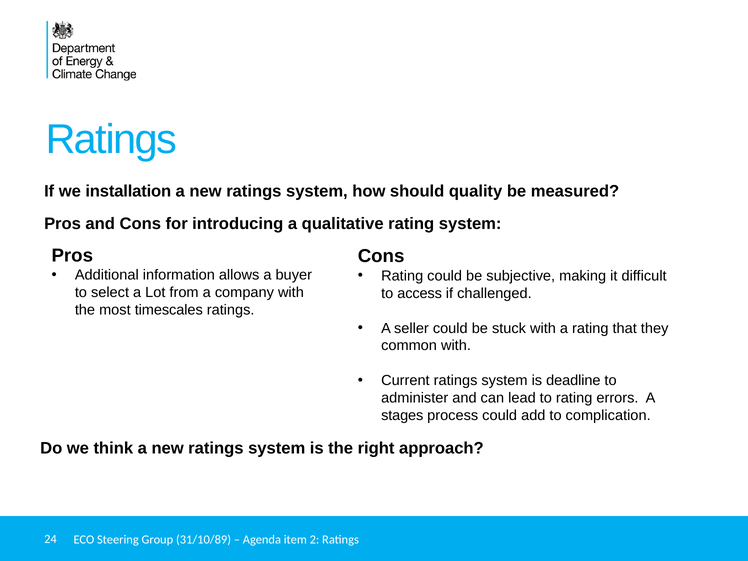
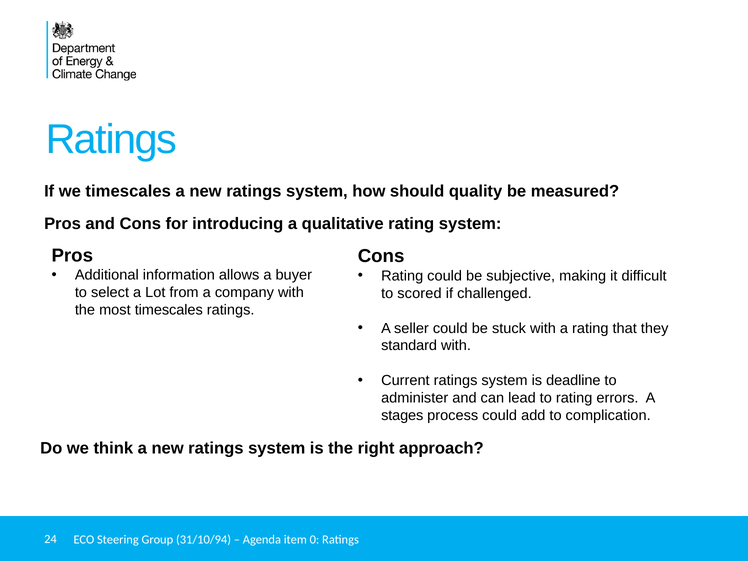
we installation: installation -> timescales
access: access -> scored
common: common -> standard
31/10/89: 31/10/89 -> 31/10/94
2: 2 -> 0
